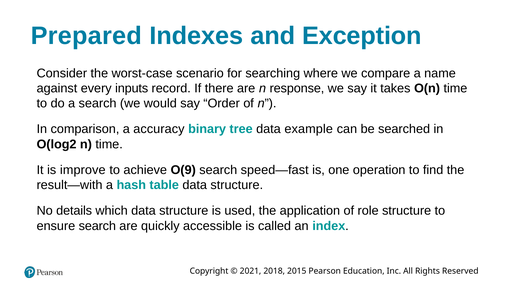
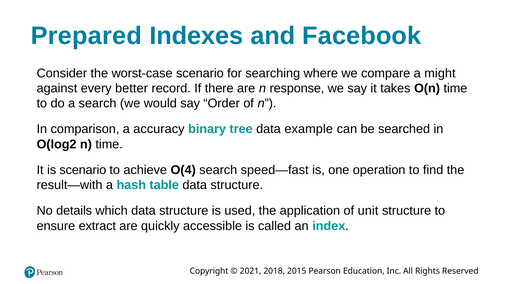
Exception: Exception -> Facebook
name: name -> might
inputs: inputs -> better
is improve: improve -> scenario
O(9: O(9 -> O(4
role: role -> unit
ensure search: search -> extract
